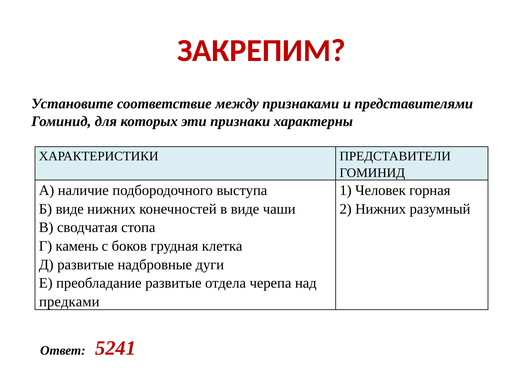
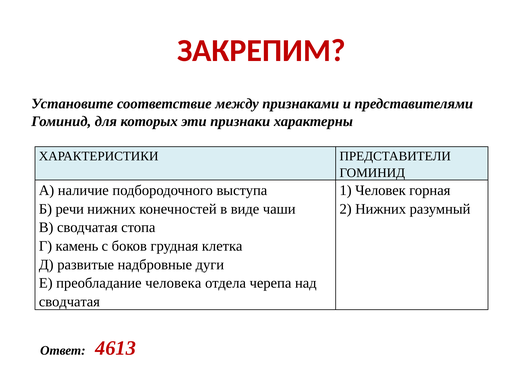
Б виде: виде -> речи
преобладание развитые: развитые -> человека
предками at (69, 302): предками -> сводчатая
5241: 5241 -> 4613
